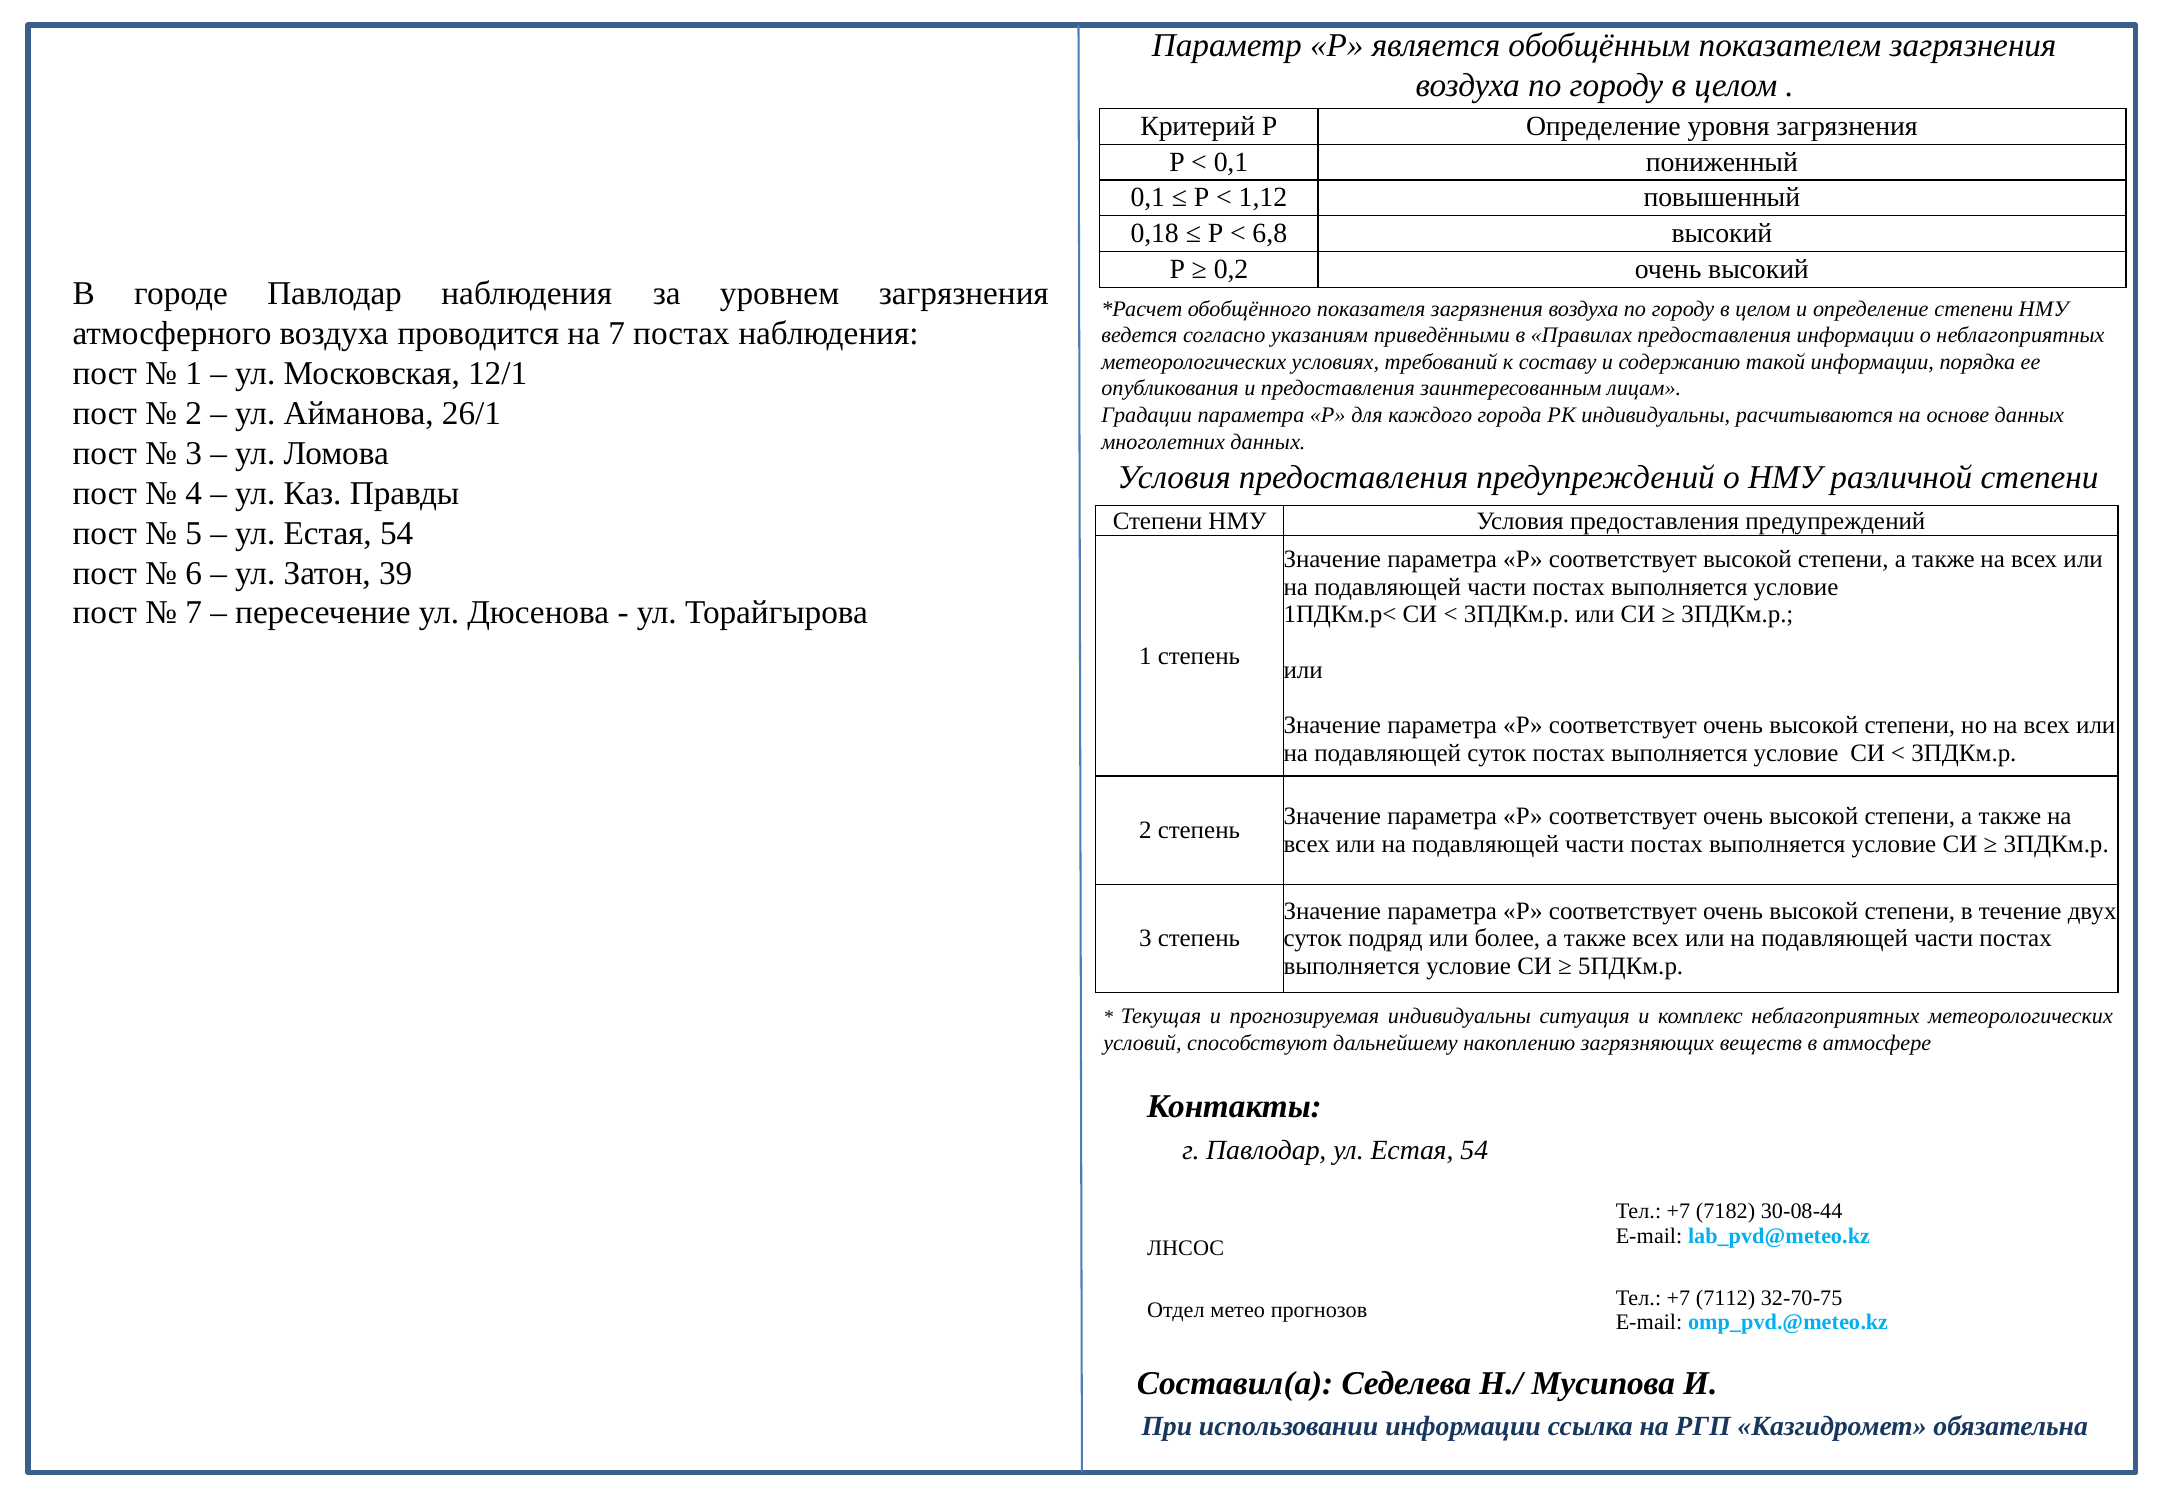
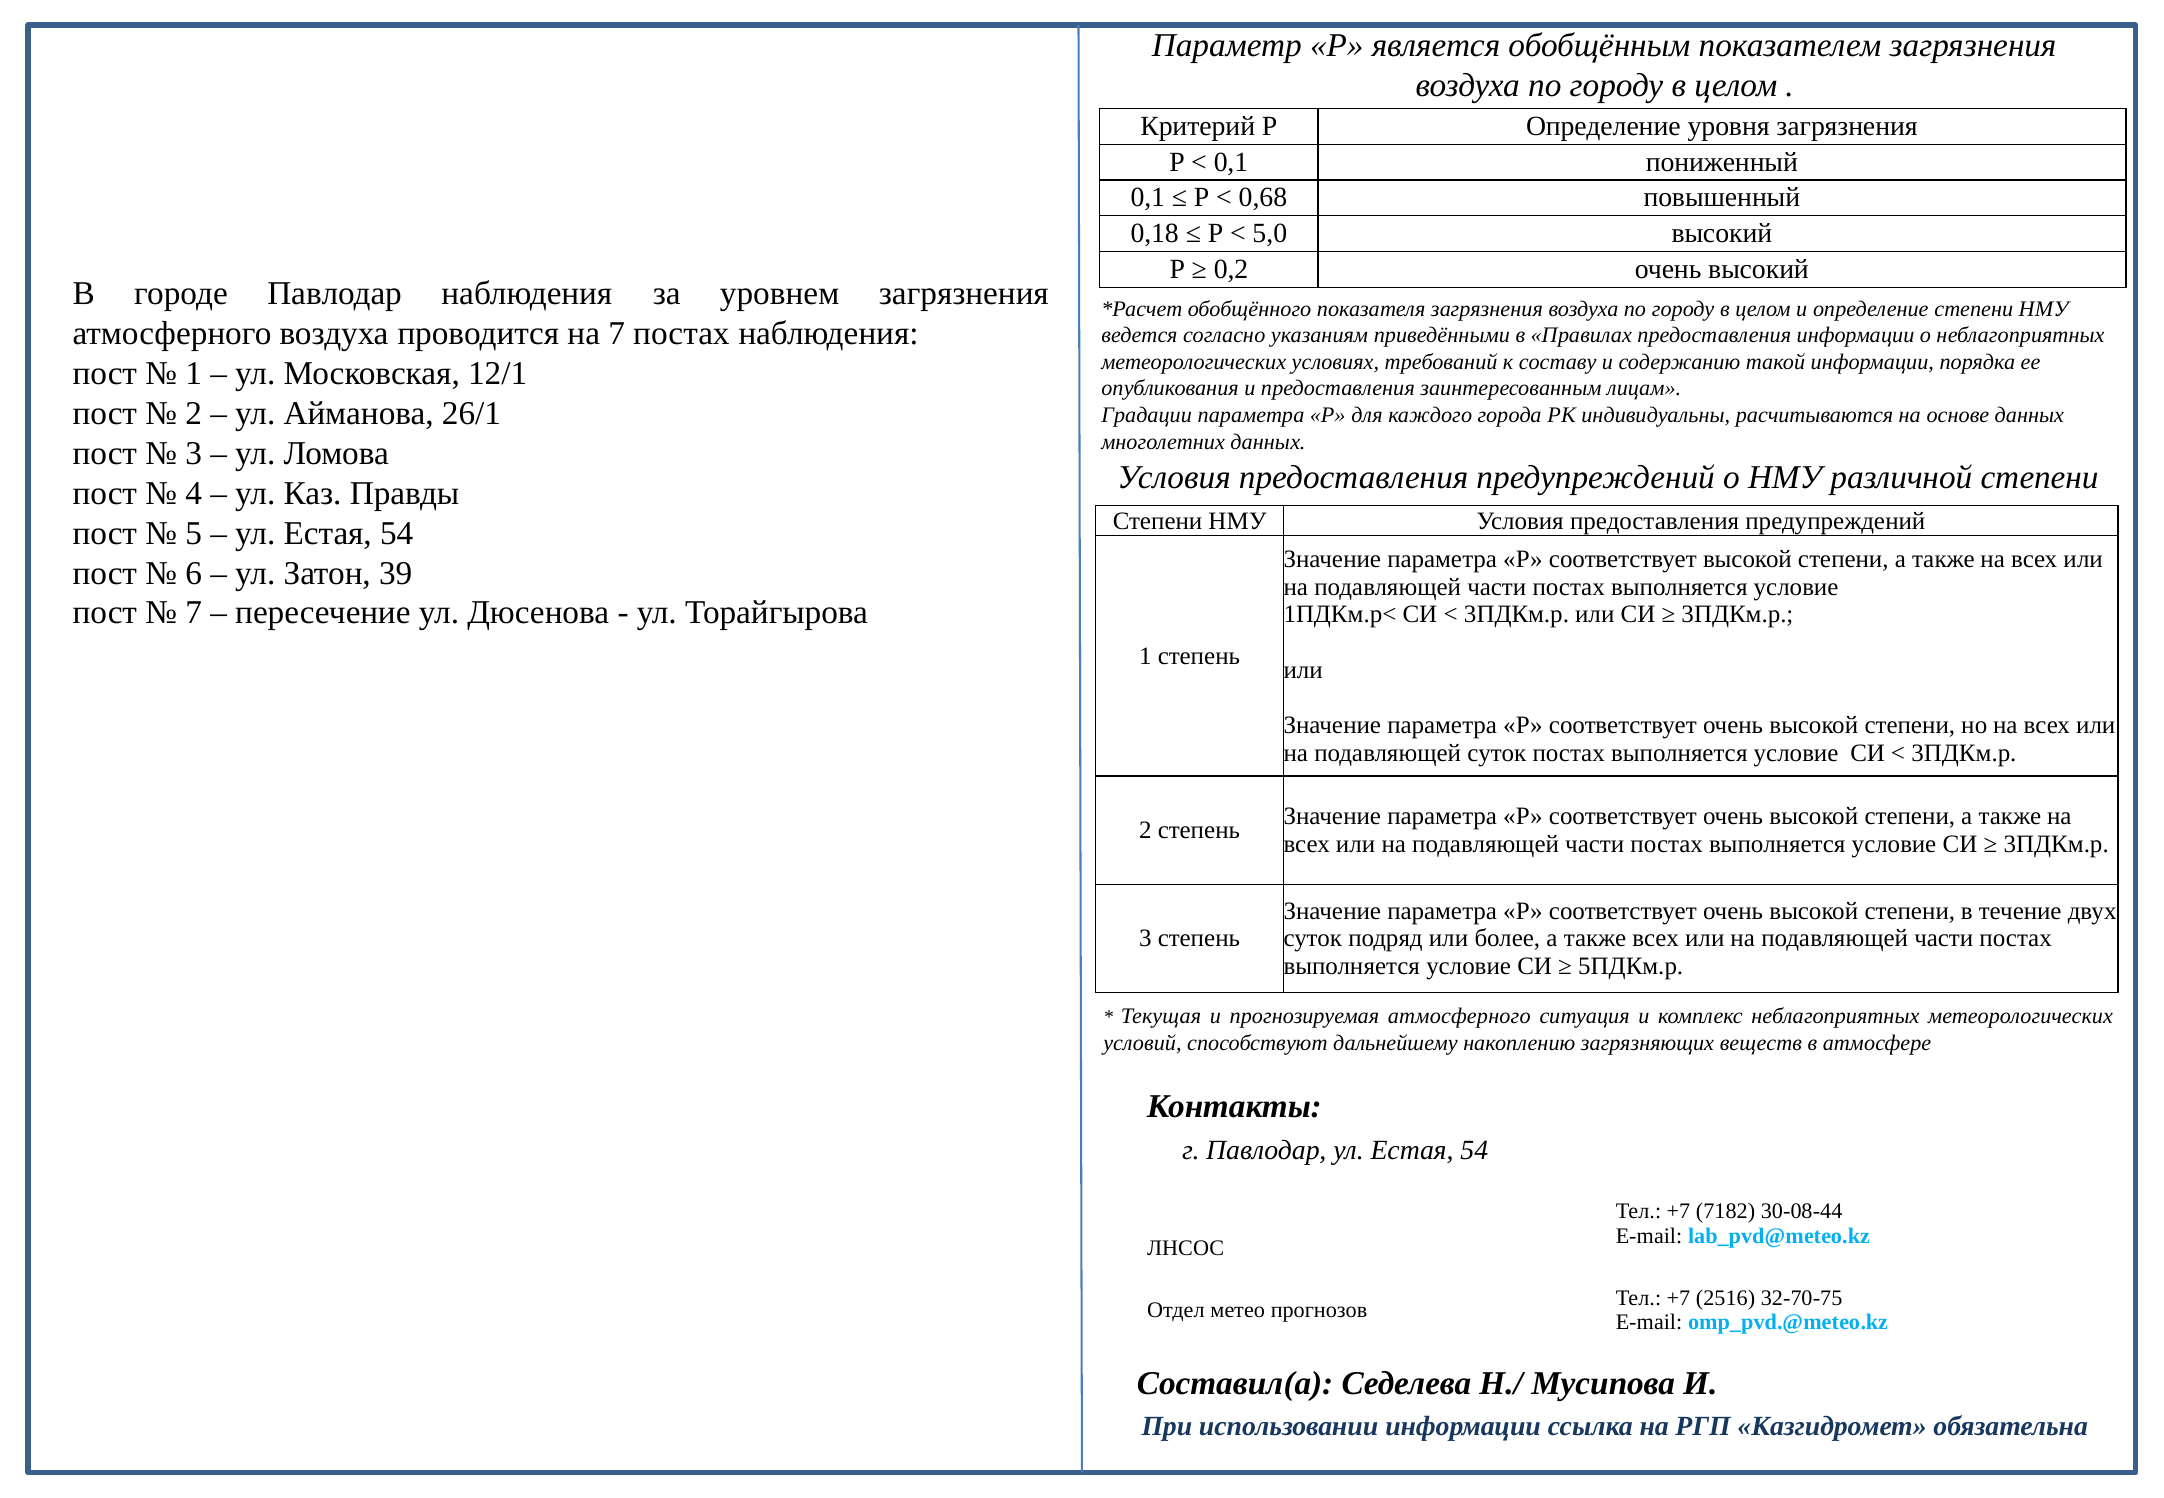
1,12: 1,12 -> 0,68
6,8: 6,8 -> 5,0
прогнозируемая индивидуальны: индивидуальны -> атмосферного
7112: 7112 -> 2516
